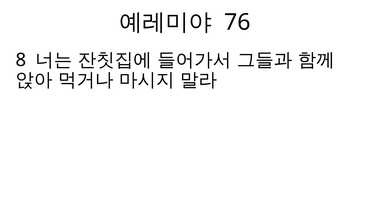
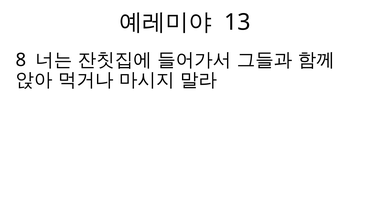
76: 76 -> 13
